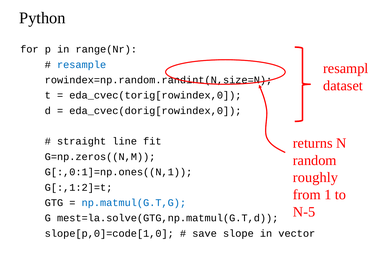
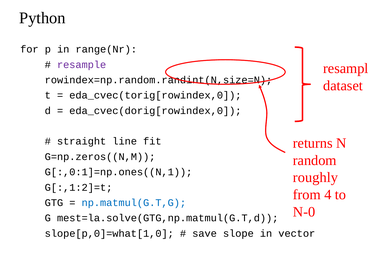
resample at (82, 65) colour: blue -> purple
1: 1 -> 4
N-5: N-5 -> N-0
slope[p,0]=code[1,0: slope[p,0]=code[1,0 -> slope[p,0]=what[1,0
